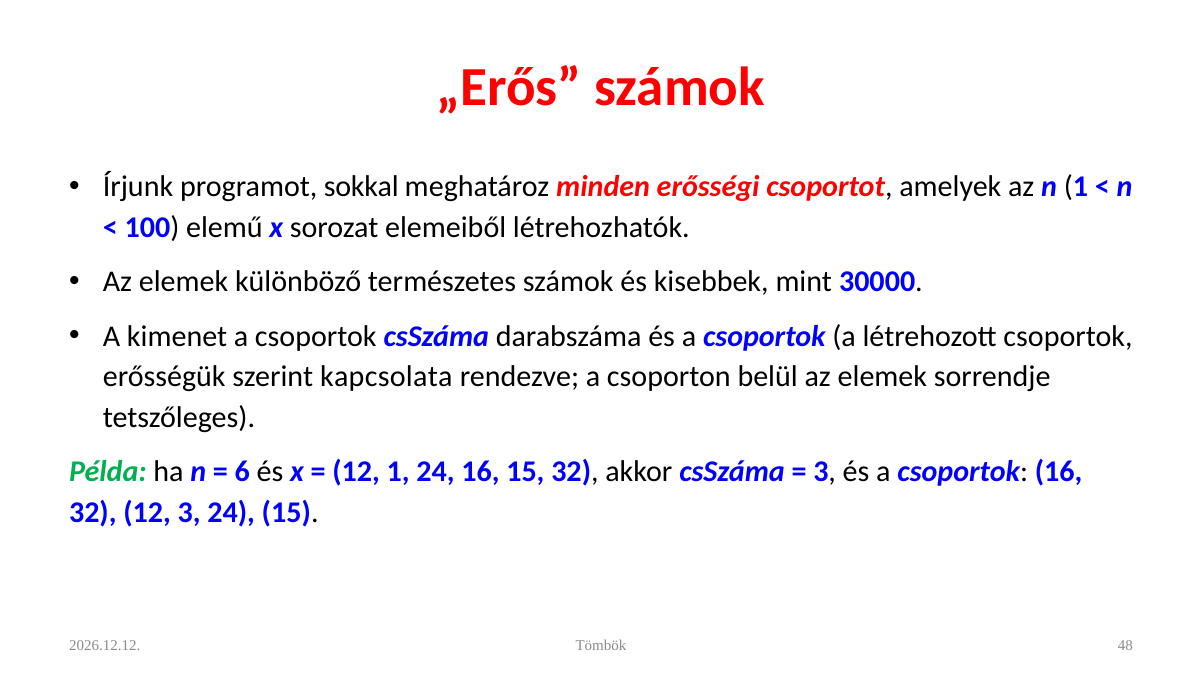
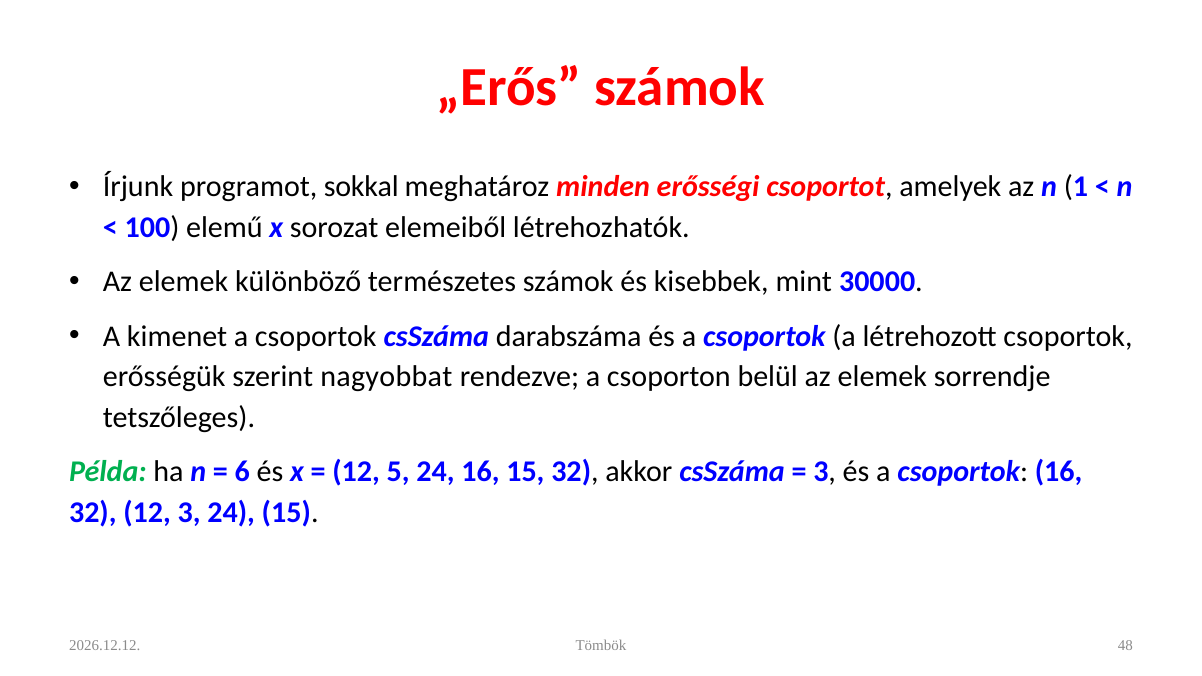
kapcsolata: kapcsolata -> nagyobbat
12 1: 1 -> 5
